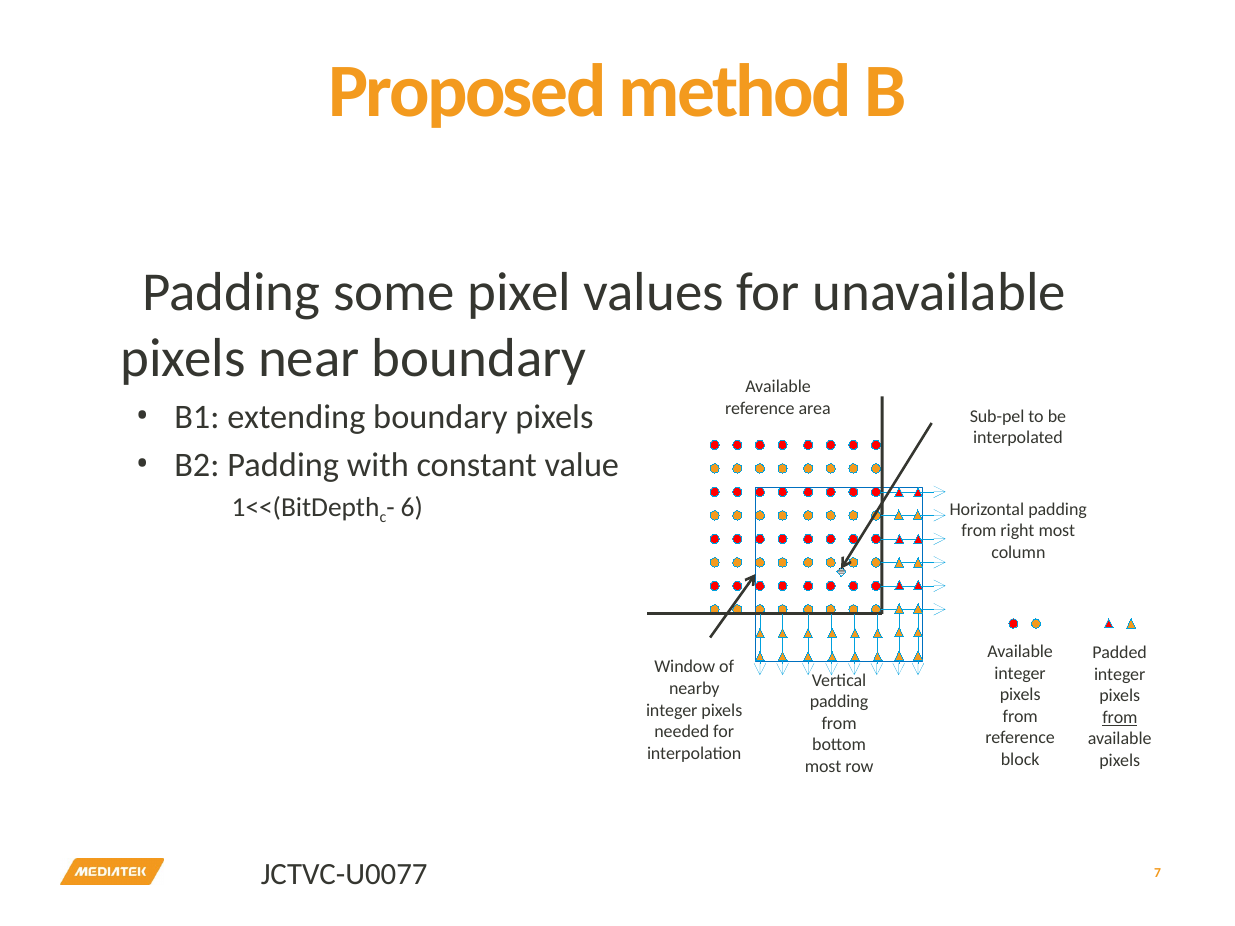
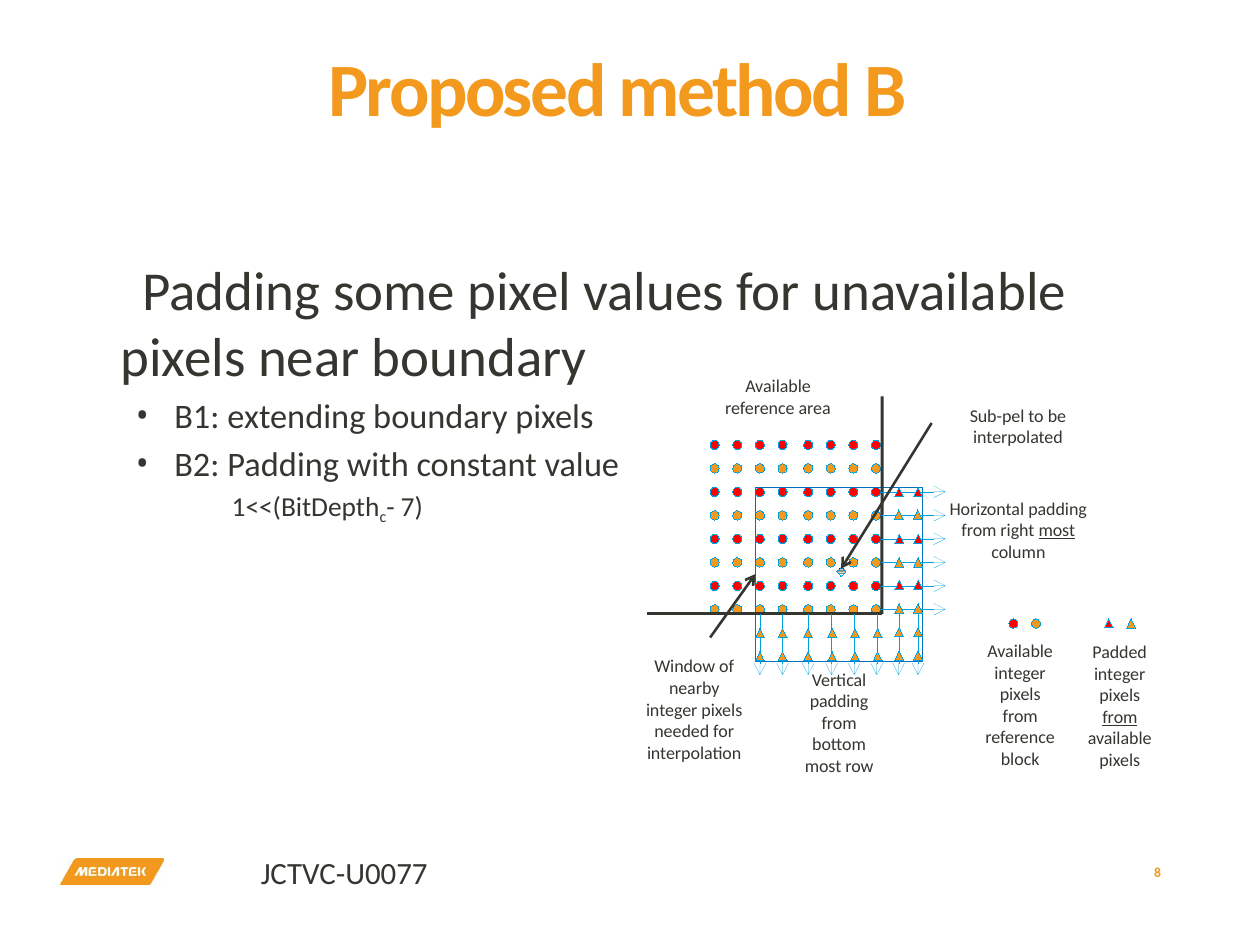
6: 6 -> 7
most at (1057, 531) underline: none -> present
7: 7 -> 8
